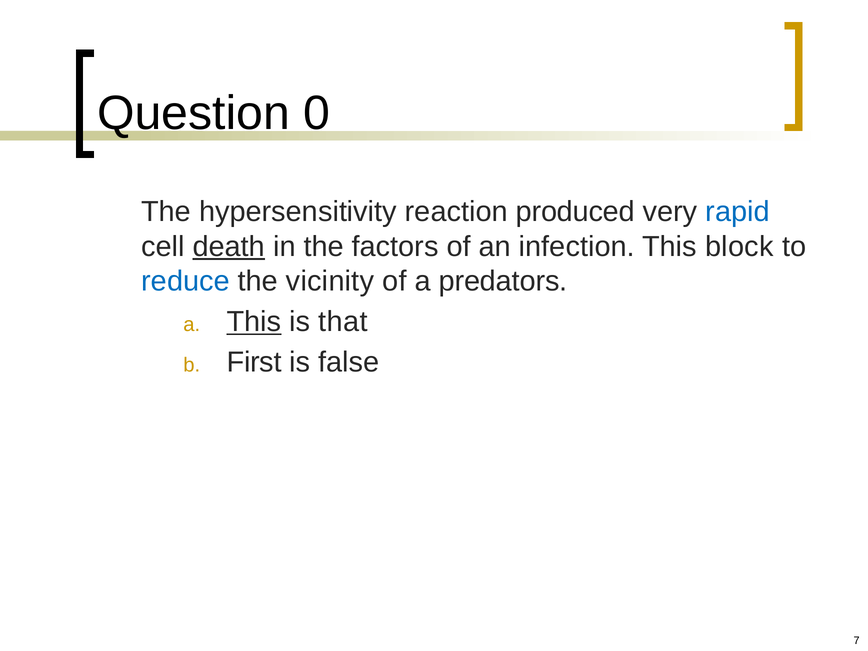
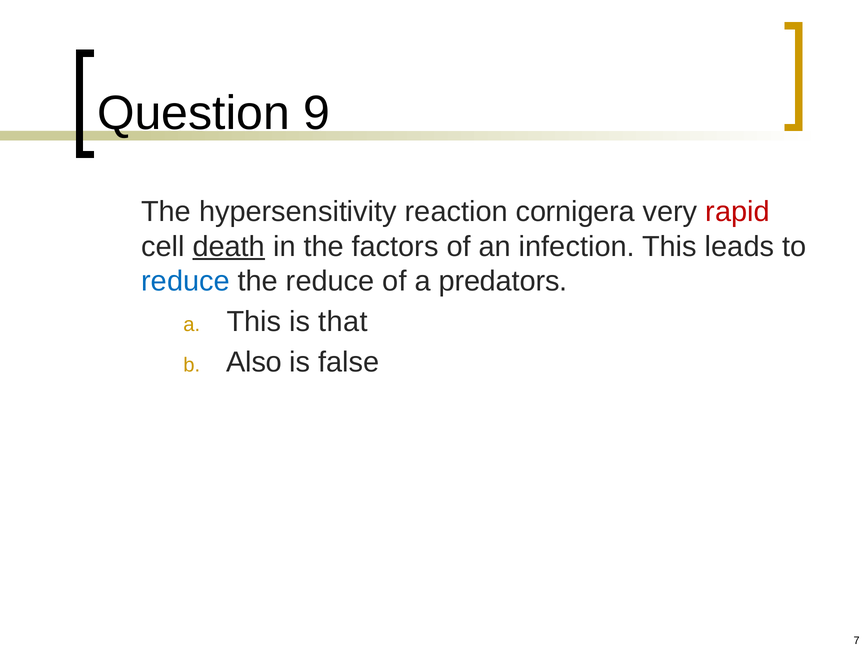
0: 0 -> 9
produced: produced -> cornigera
rapid colour: blue -> red
block: block -> leads
the vicinity: vicinity -> reduce
This at (254, 322) underline: present -> none
First: First -> Also
